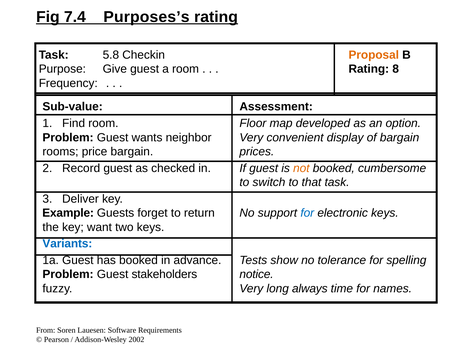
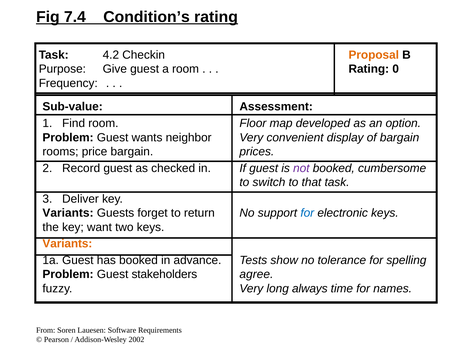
Purposes’s: Purposes’s -> Condition’s
5.8: 5.8 -> 4.2
8: 8 -> 0
not colour: orange -> purple
Example at (68, 213): Example -> Variants
Variants at (67, 244) colour: blue -> orange
notice: notice -> agree
